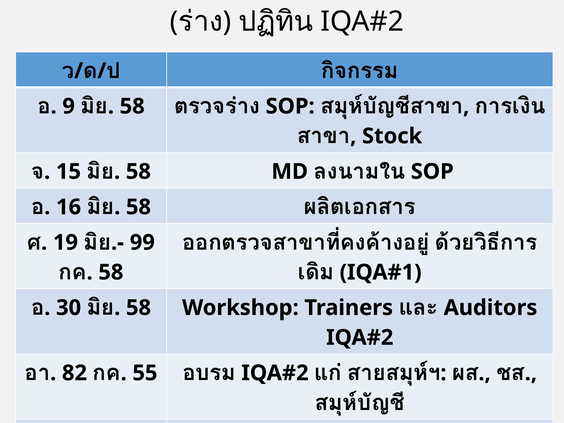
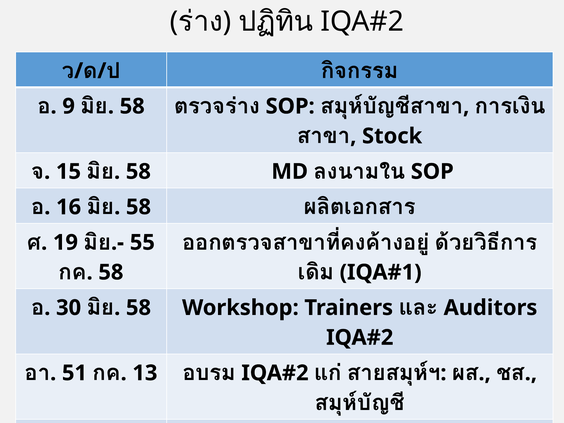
99: 99 -> 55
82: 82 -> 51
55: 55 -> 13
